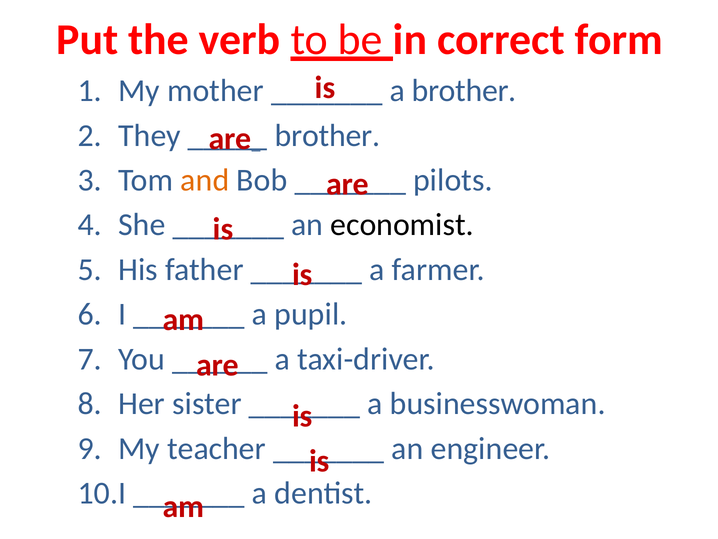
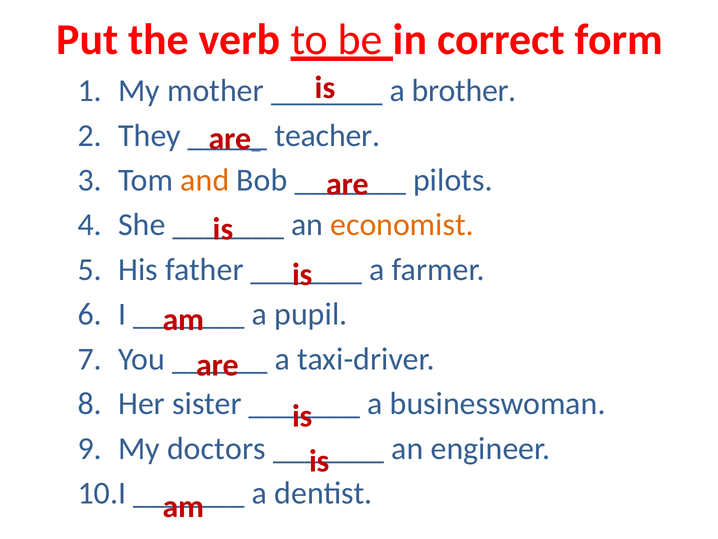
brother at (327, 135): brother -> teacher
economist colour: black -> orange
teacher: teacher -> doctors
